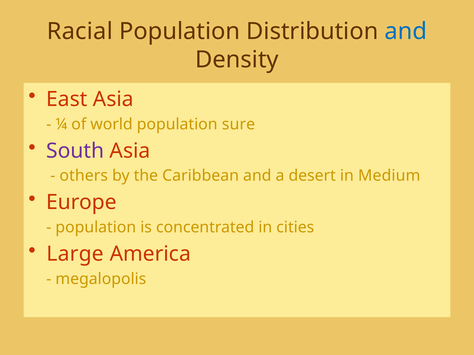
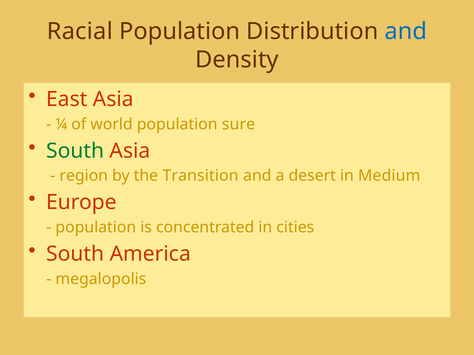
South at (75, 151) colour: purple -> green
others: others -> region
Caribbean: Caribbean -> Transition
Large at (75, 254): Large -> South
